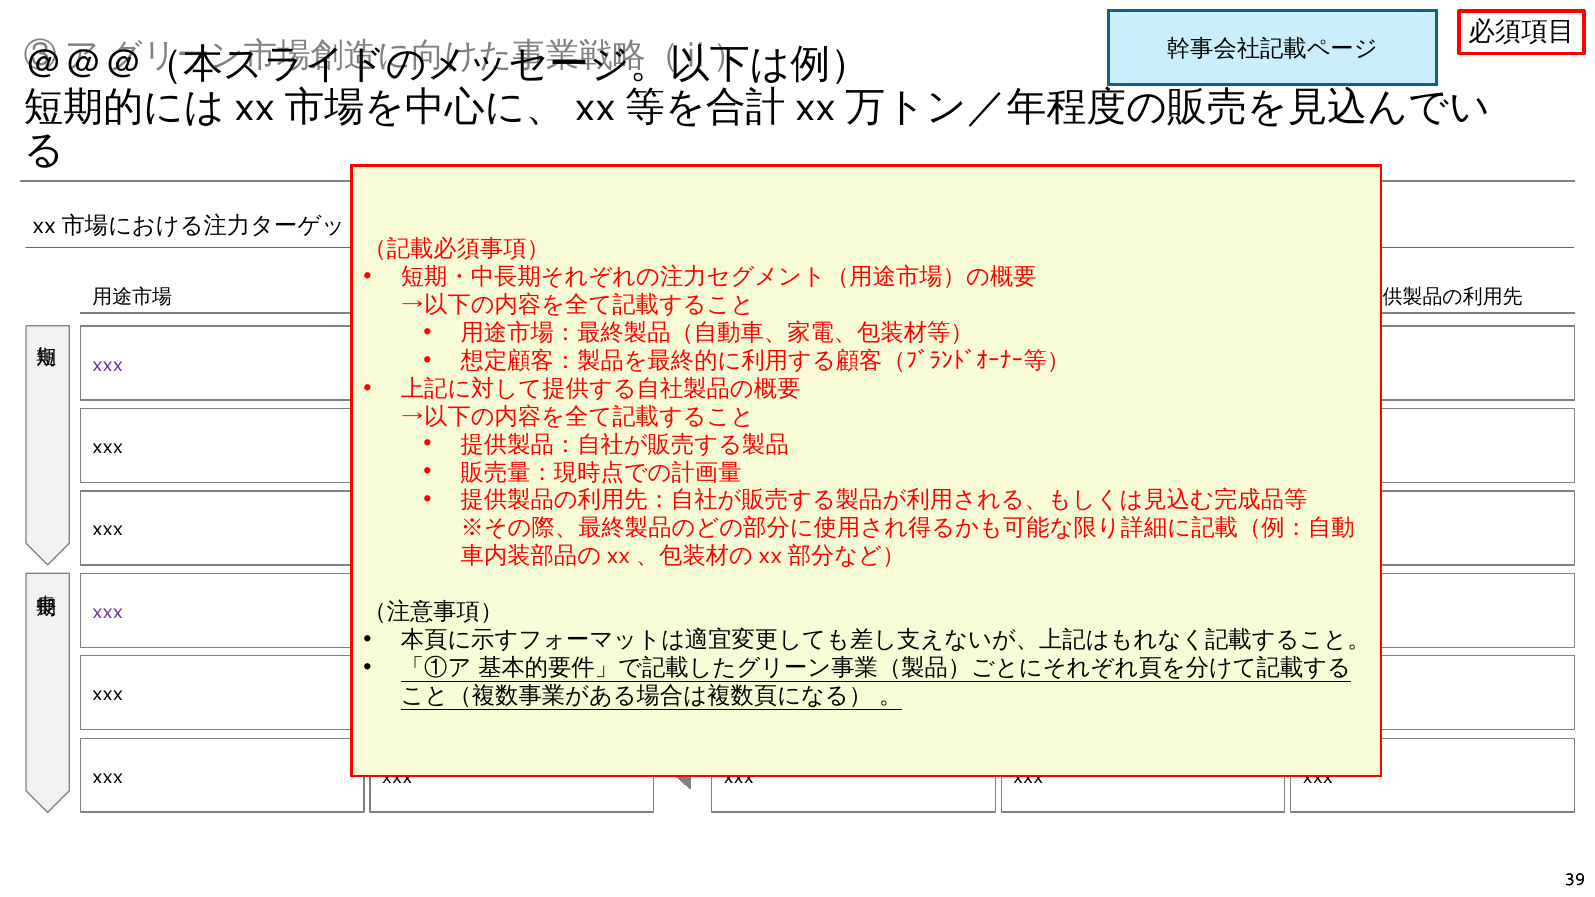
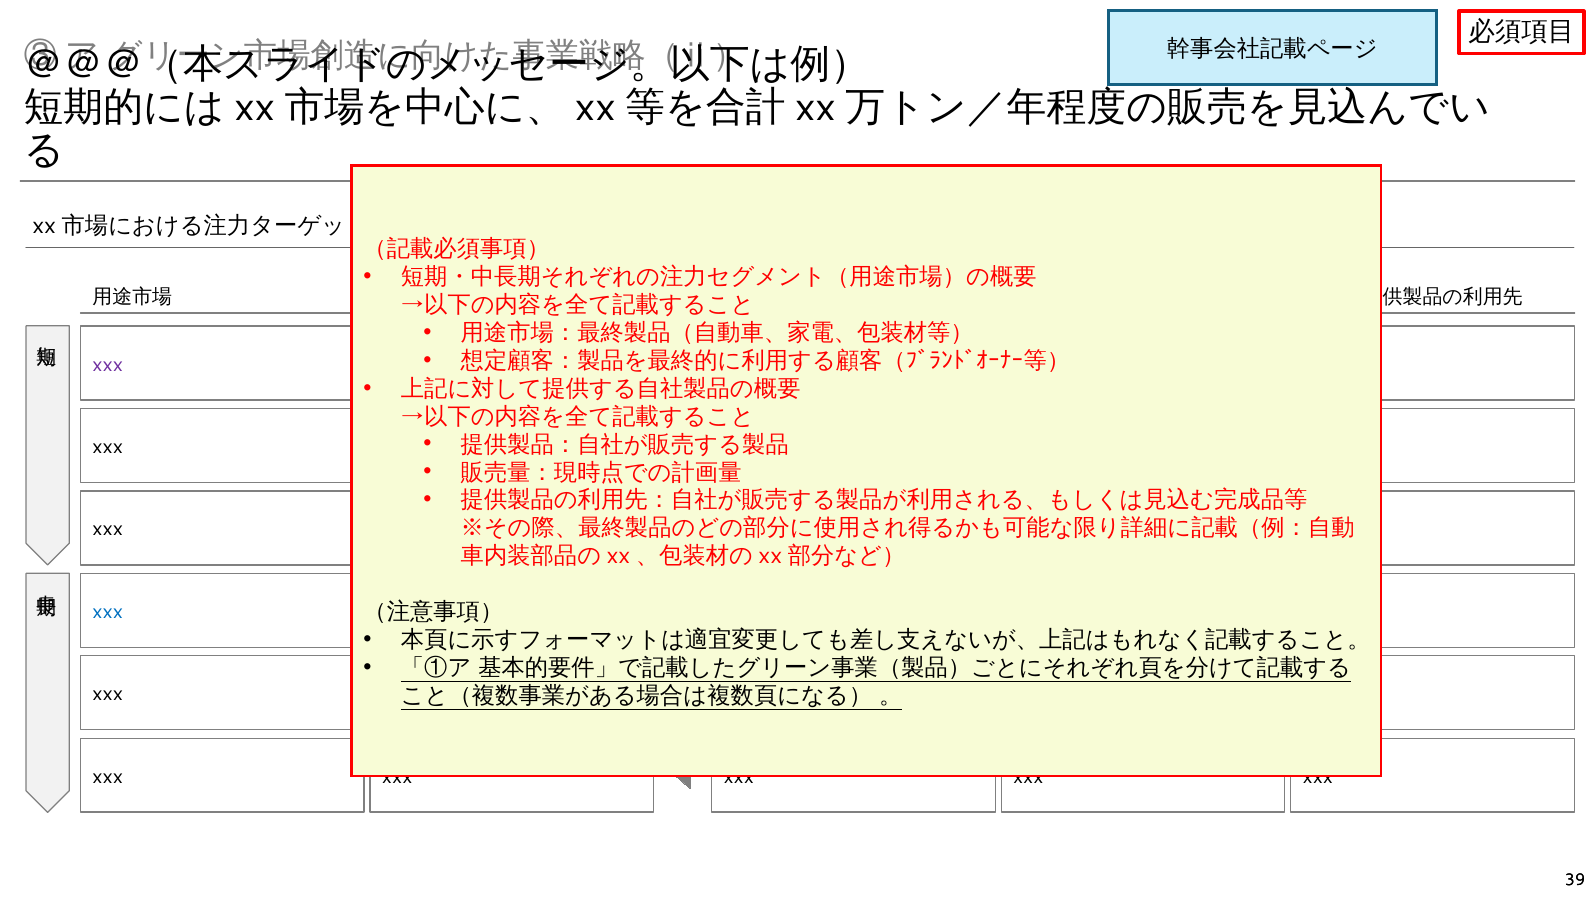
xxx at (108, 612) colour: purple -> blue
